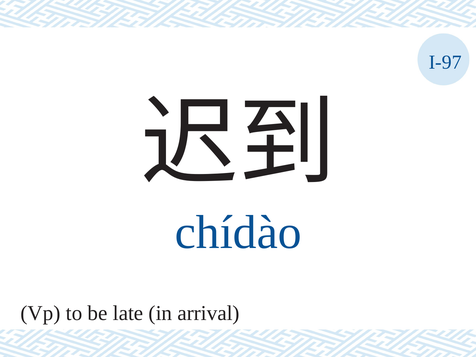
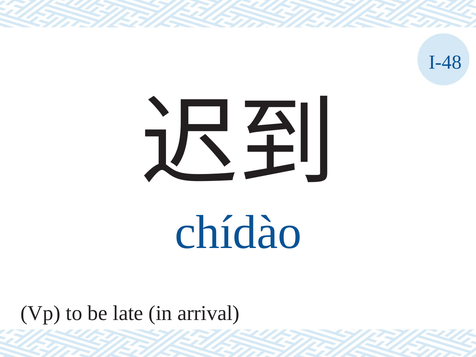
I-97: I-97 -> I-48
